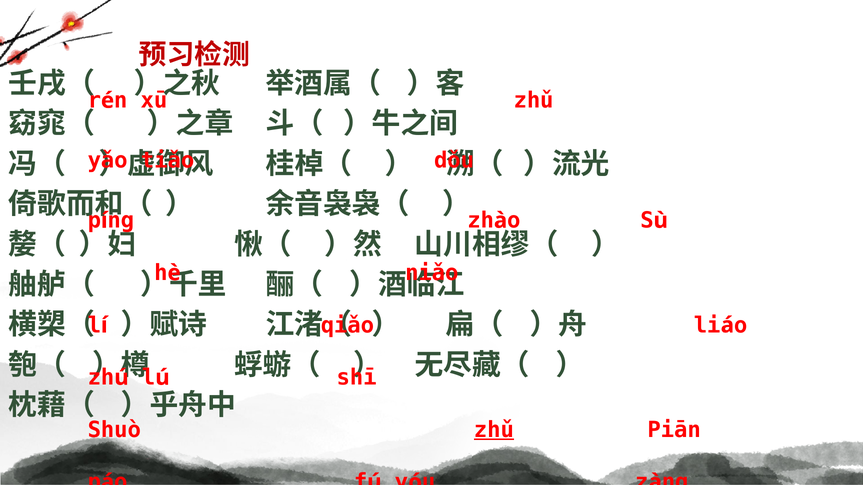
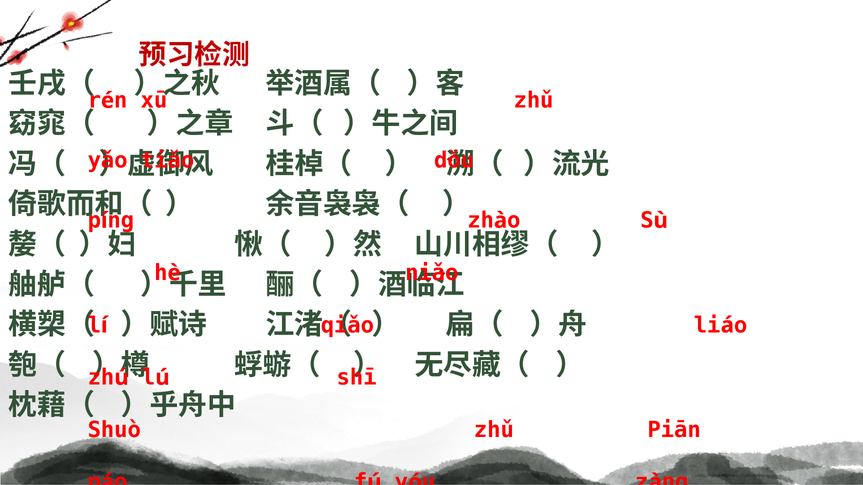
zhǔ at (494, 430) underline: present -> none
